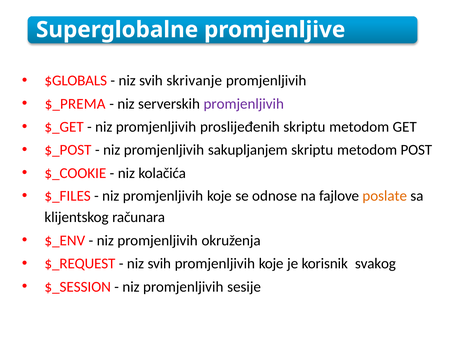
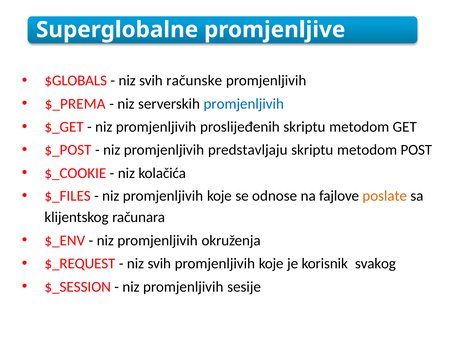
skrivanje: skrivanje -> računske
promjenljivih at (244, 104) colour: purple -> blue
sakupljanjem: sakupljanjem -> predstavljaju
